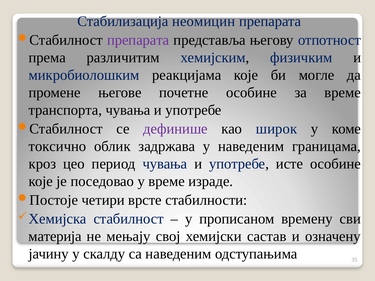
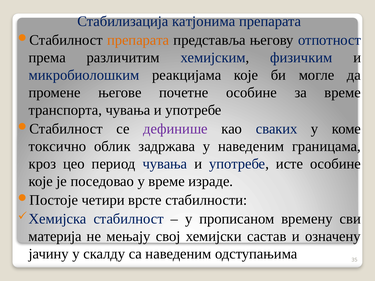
неомицин: неомицин -> катјонима
препарата at (138, 40) colour: purple -> orange
широк: широк -> сваких
